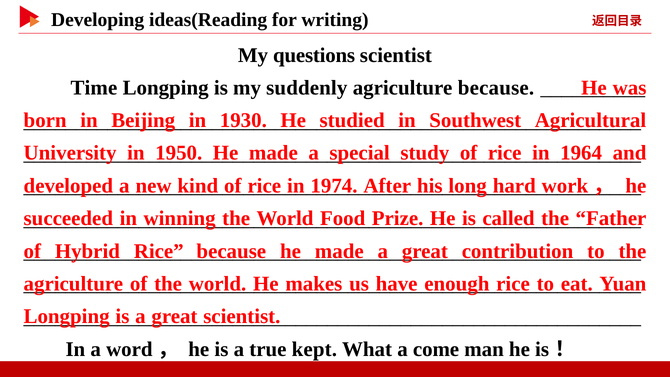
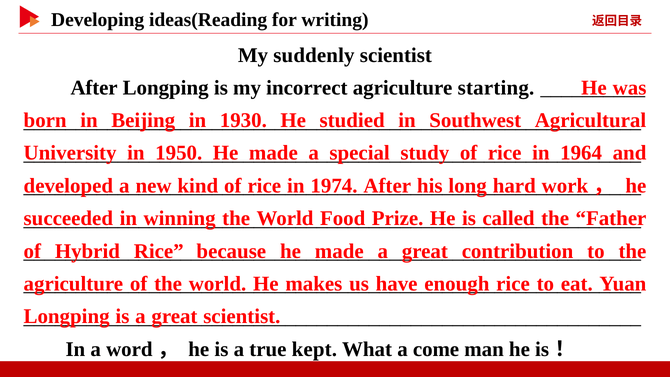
questions: questions -> suddenly
Time at (94, 88): Time -> After
suddenly: suddenly -> incorrect
agriculture because: because -> starting
